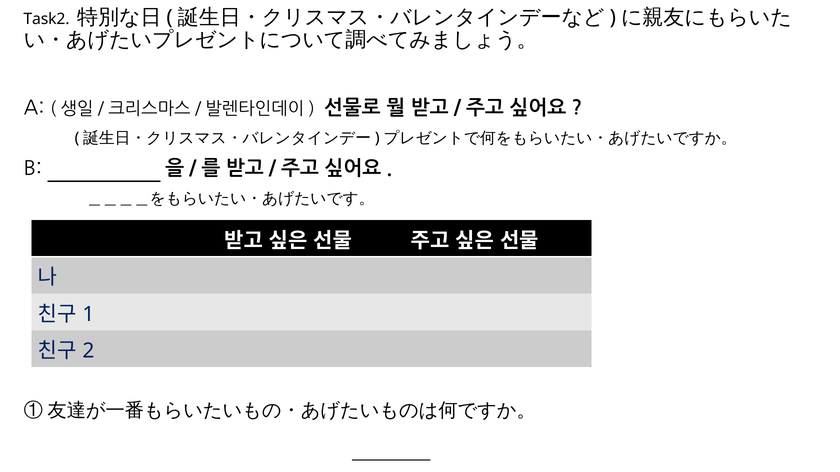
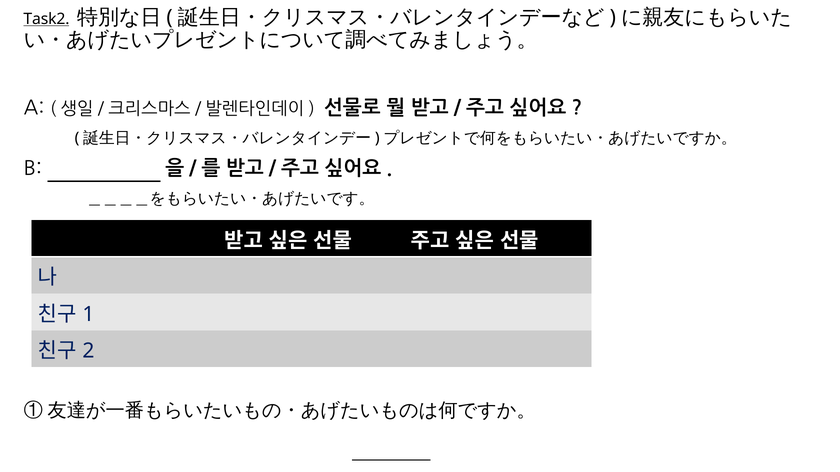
Task2 underline: none -> present
